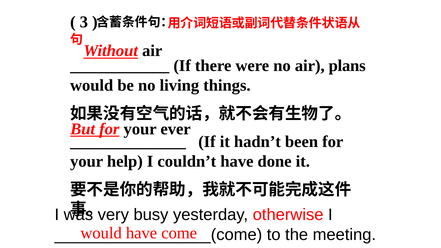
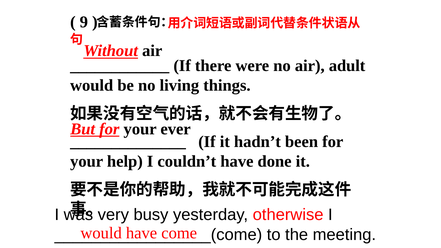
3: 3 -> 9
plans: plans -> adult
